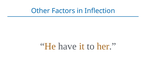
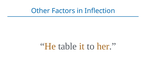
have: have -> table
